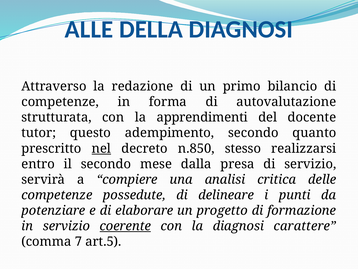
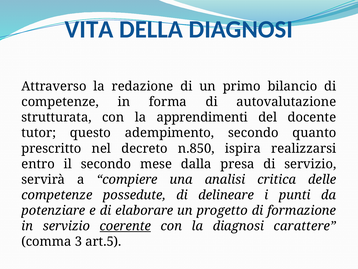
ALLE: ALLE -> VITA
nel underline: present -> none
stesso: stesso -> ispira
7: 7 -> 3
